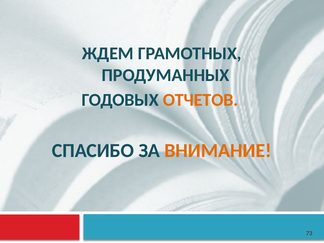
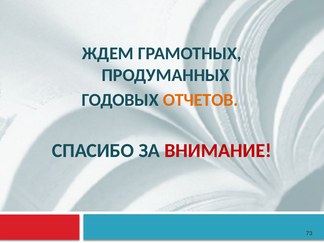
ВНИМАНИЕ colour: orange -> red
